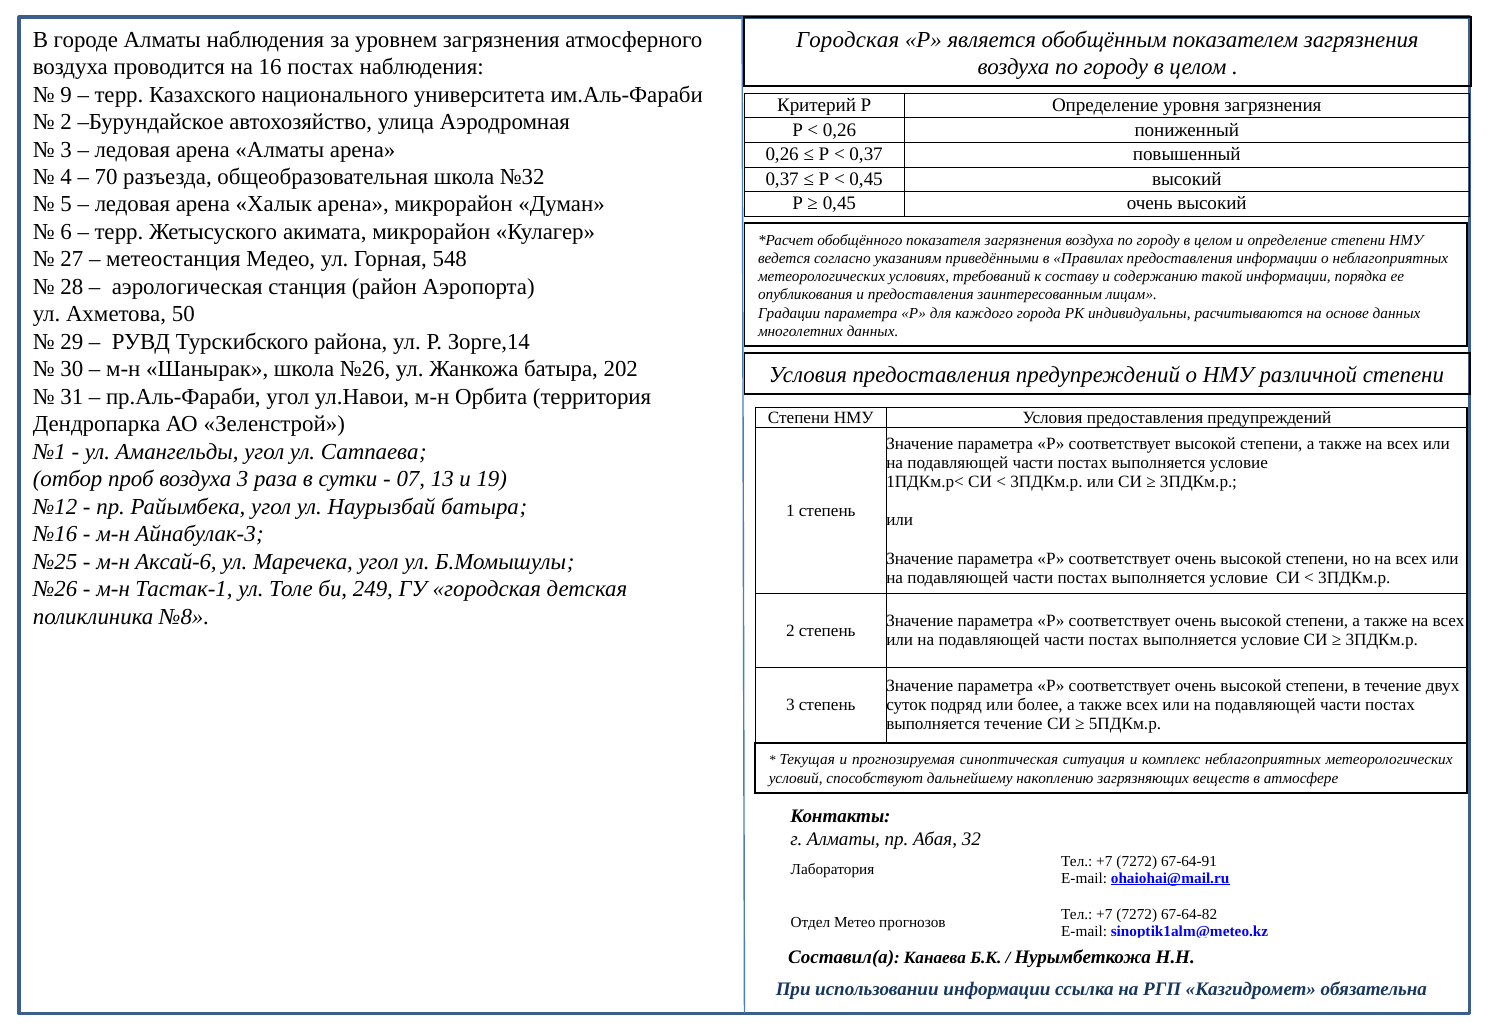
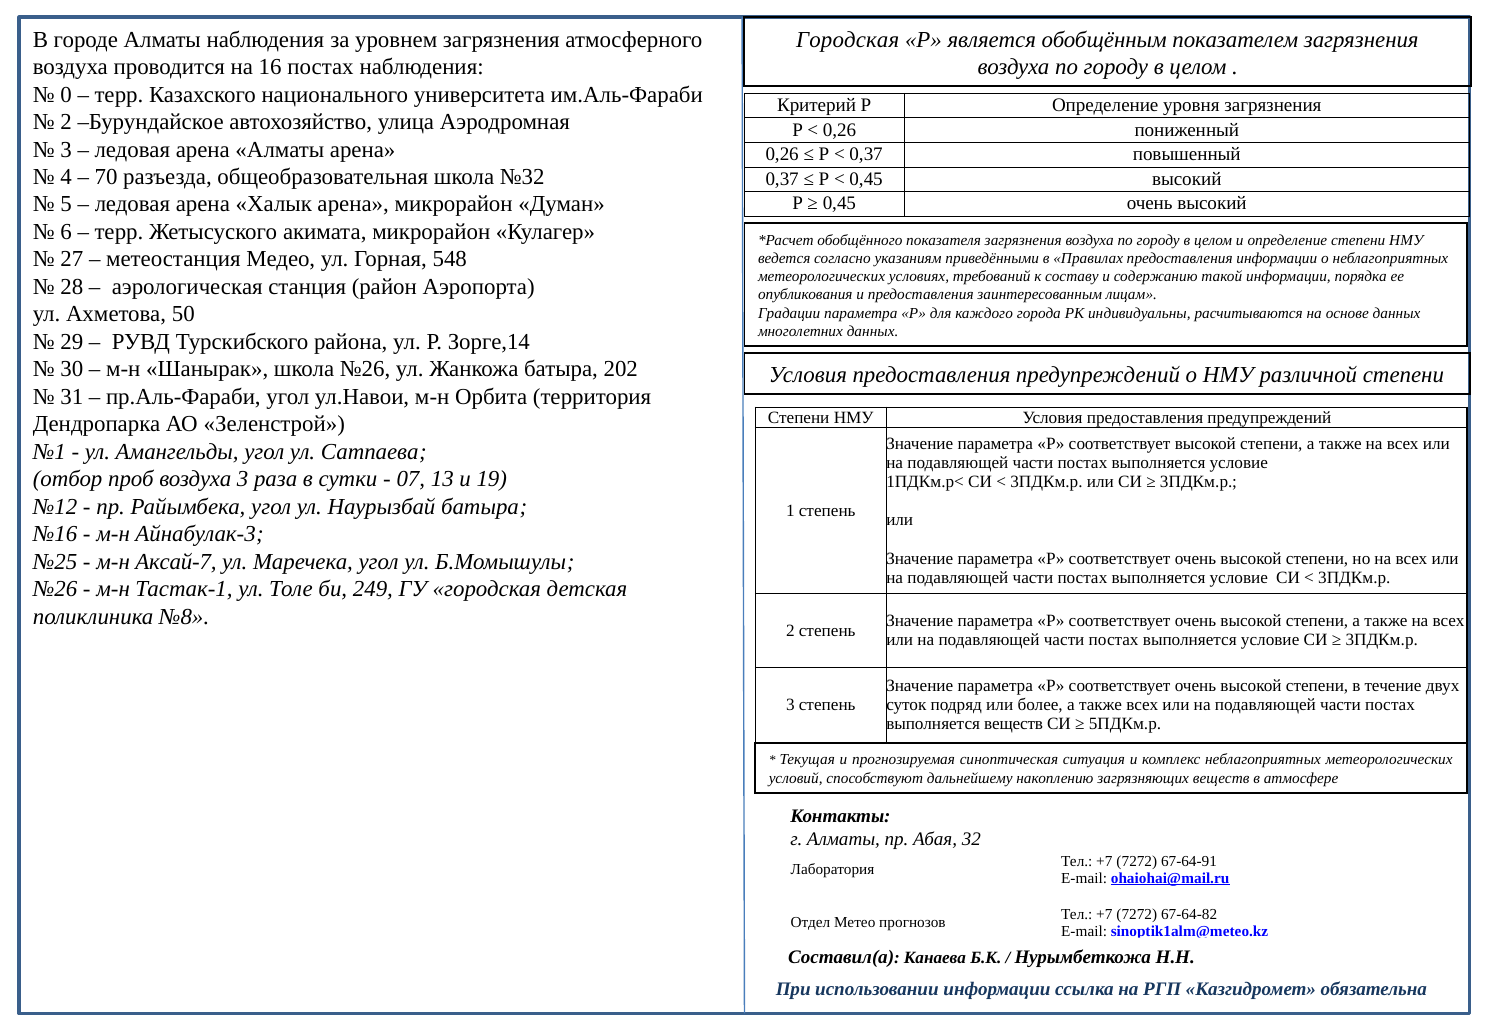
9: 9 -> 0
Аксай-6: Аксай-6 -> Аксай-7
выполняется течение: течение -> веществ
